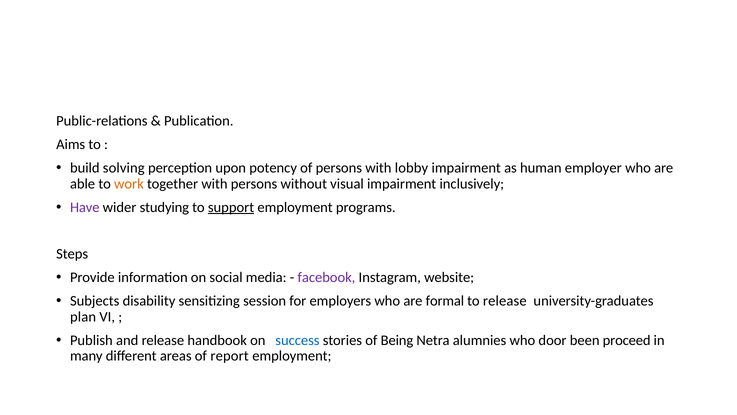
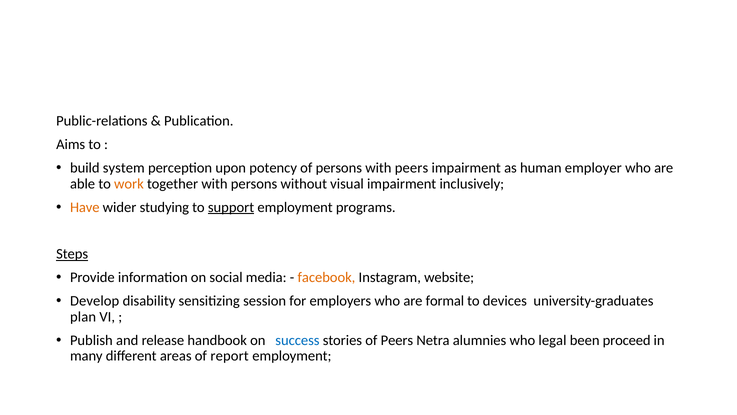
solving: solving -> system
with lobby: lobby -> peers
Have colour: purple -> orange
Steps underline: none -> present
facebook colour: purple -> orange
Subjects: Subjects -> Develop
to release: release -> devices
of Being: Being -> Peers
door: door -> legal
